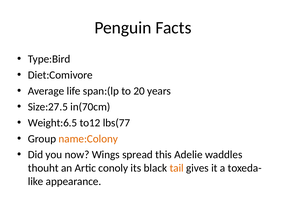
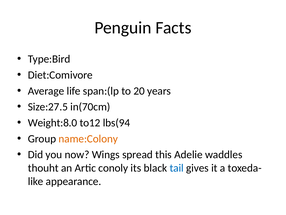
Weight:6.5: Weight:6.5 -> Weight:8.0
lbs(77: lbs(77 -> lbs(94
tail colour: orange -> blue
